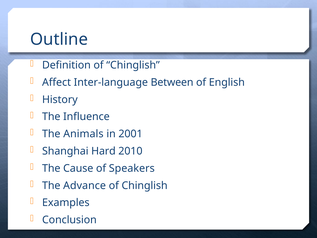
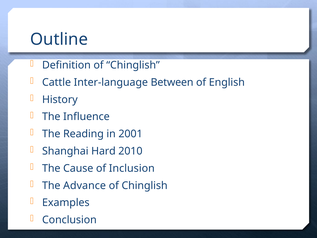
Affect: Affect -> Cattle
Animals: Animals -> Reading
Speakers: Speakers -> Inclusion
